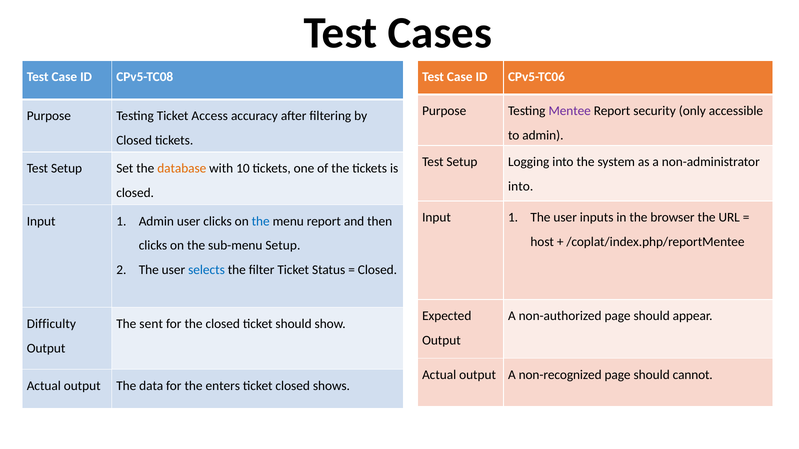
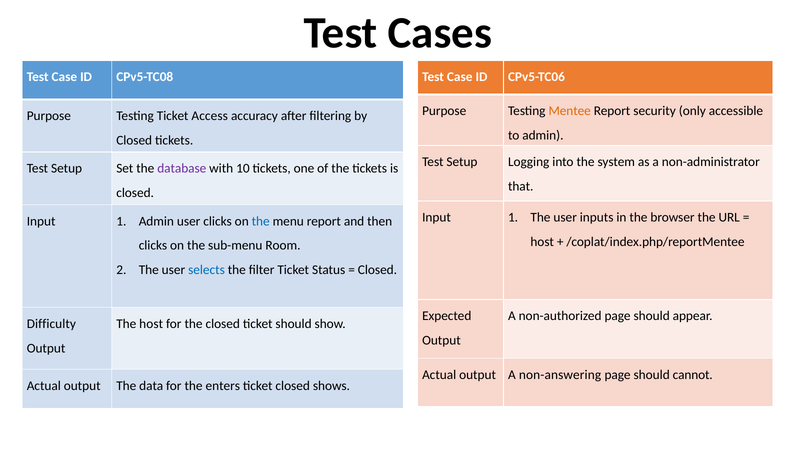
Mentee colour: purple -> orange
database colour: orange -> purple
into at (521, 187): into -> that
sub-menu Setup: Setup -> Room
The sent: sent -> host
non-recognized: non-recognized -> non-answering
